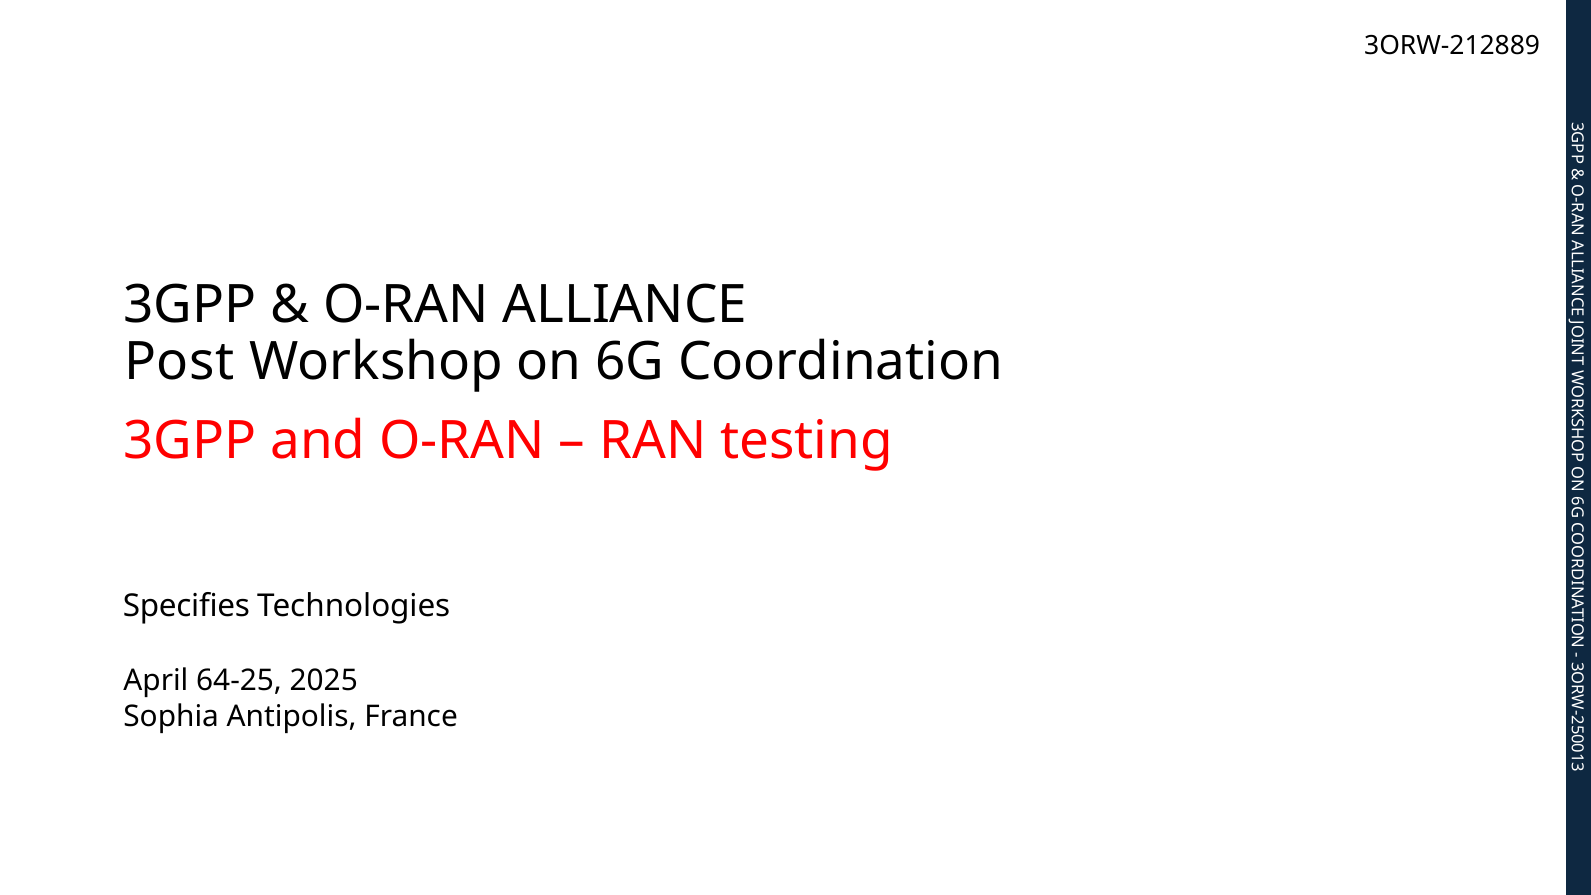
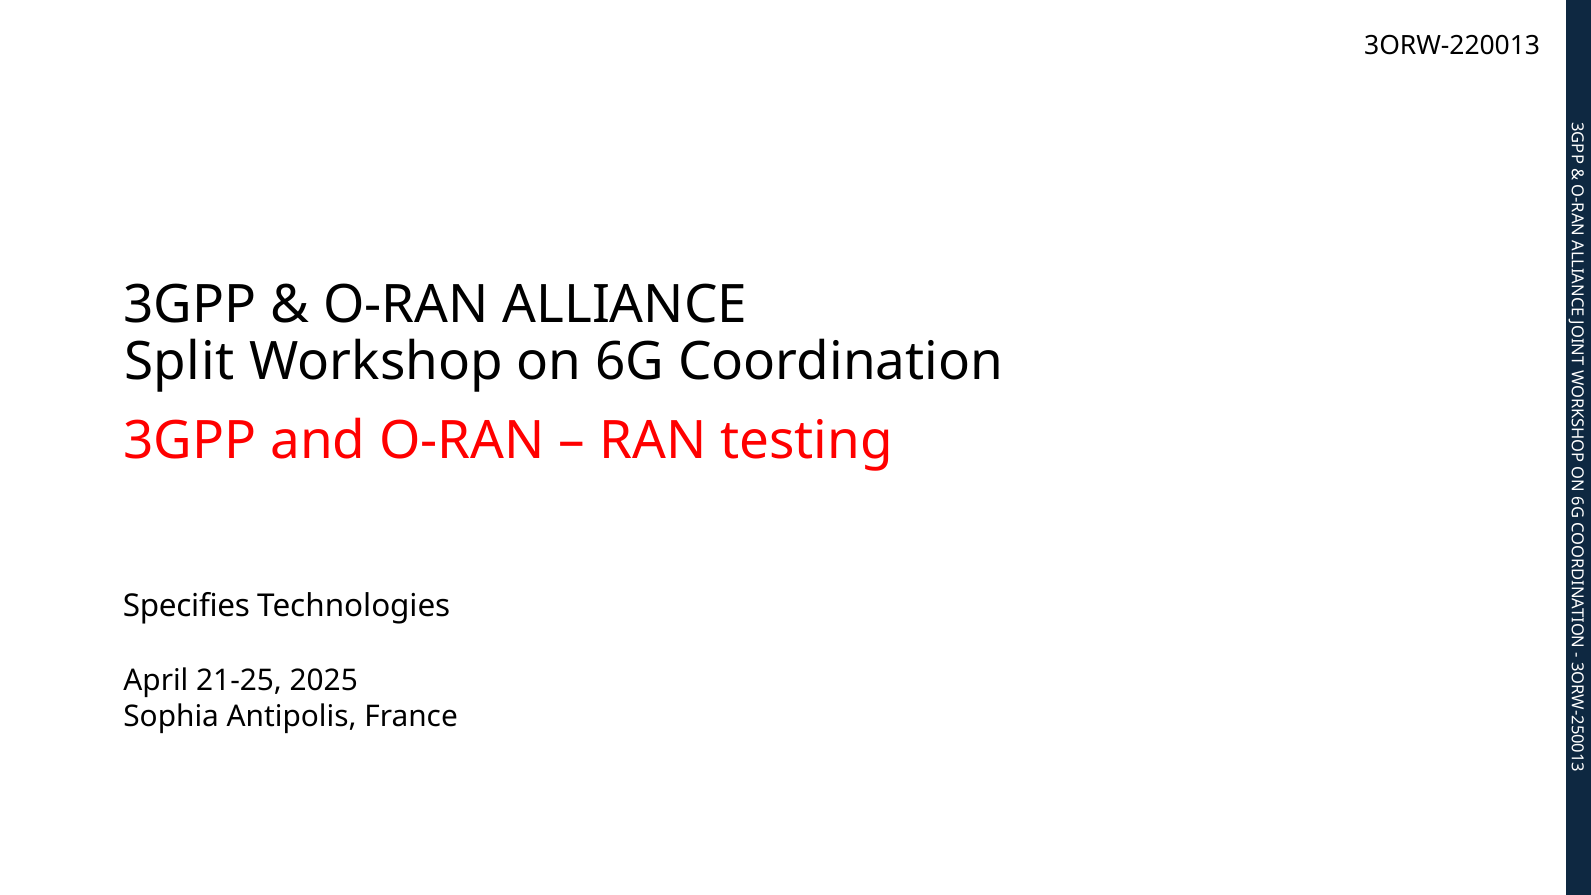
3ORW-212889: 3ORW-212889 -> 3ORW-220013
Post: Post -> Split
64-25: 64-25 -> 21-25
